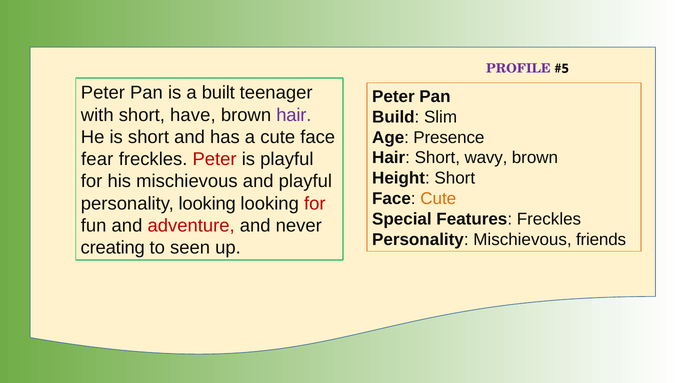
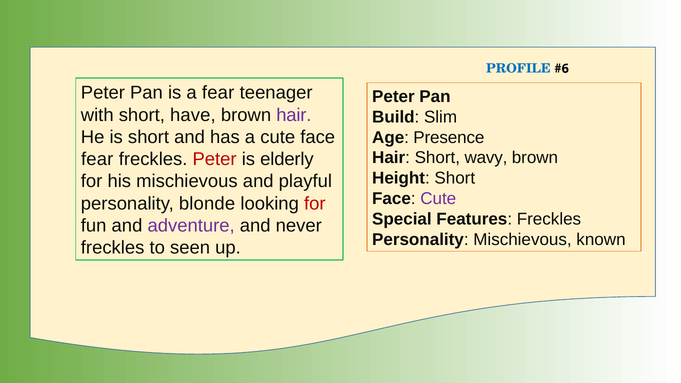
PROFILE colour: purple -> blue
5: 5 -> 6
a built: built -> fear
is playful: playful -> elderly
Cute at (438, 199) colour: orange -> purple
personality looking: looking -> blonde
adventure colour: red -> purple
friends: friends -> known
creating at (113, 248): creating -> freckles
